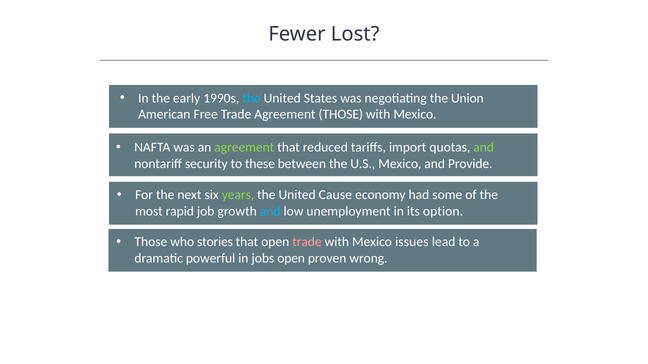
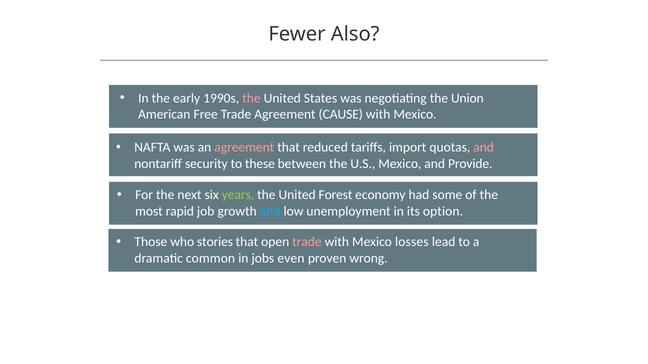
Lost: Lost -> Also
the at (252, 98) colour: light blue -> pink
Agreement THOSE: THOSE -> CAUSE
agreement at (244, 148) colour: light green -> pink
and at (484, 148) colour: light green -> pink
Cause: Cause -> Forest
issues: issues -> losses
powerful: powerful -> common
jobs open: open -> even
